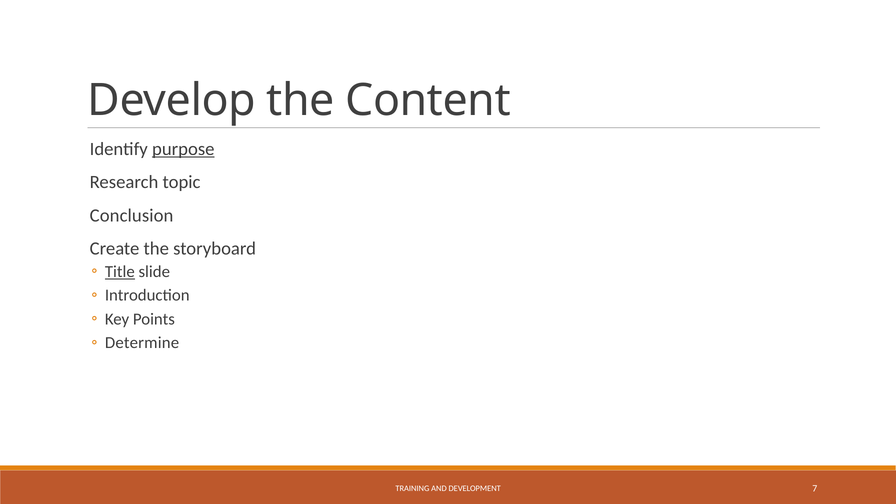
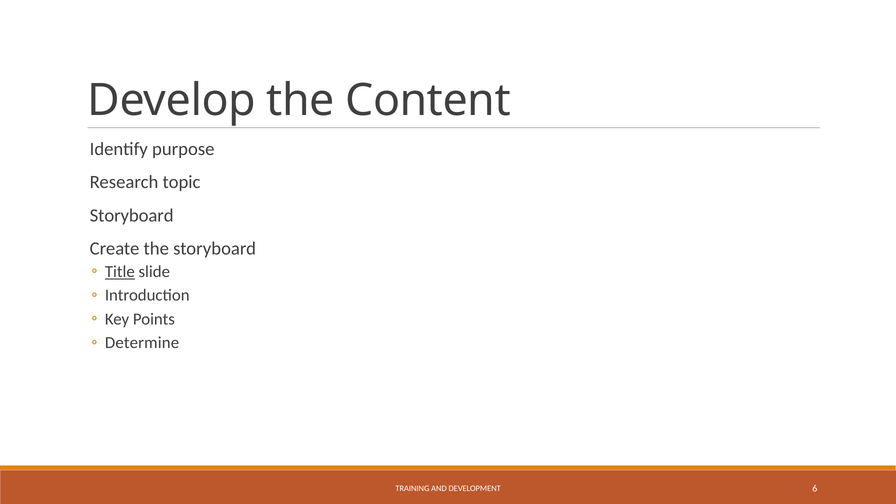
purpose underline: present -> none
Conclusion at (132, 215): Conclusion -> Storyboard
7: 7 -> 6
